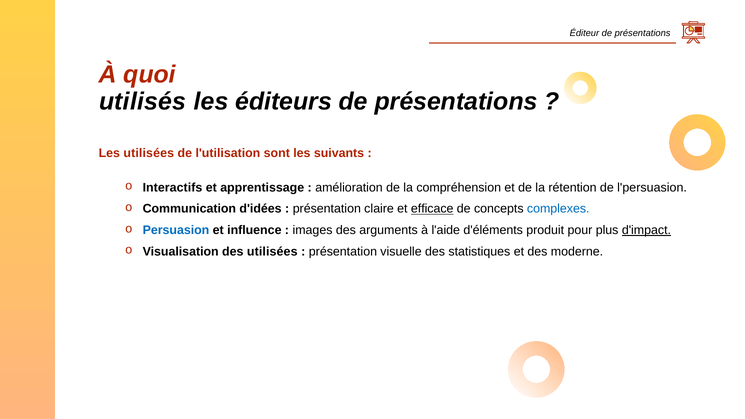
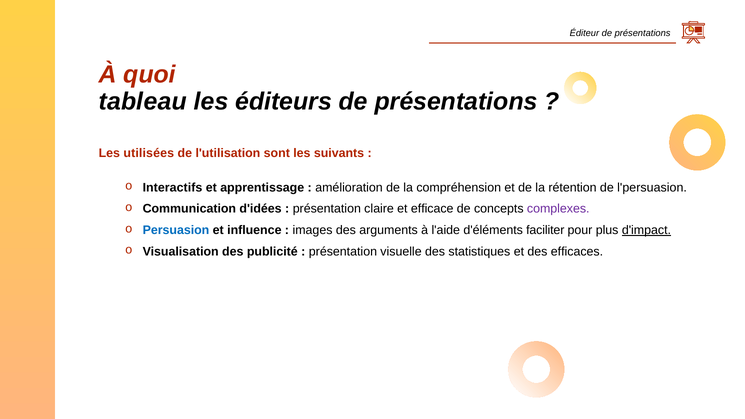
utilisés: utilisés -> tableau
efficace underline: present -> none
complexes colour: blue -> purple
produit: produit -> faciliter
des utilisées: utilisées -> publicité
moderne: moderne -> efficaces
